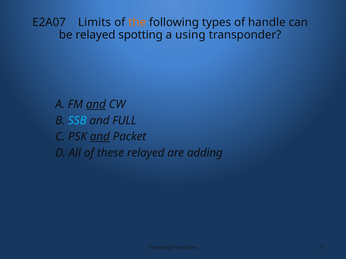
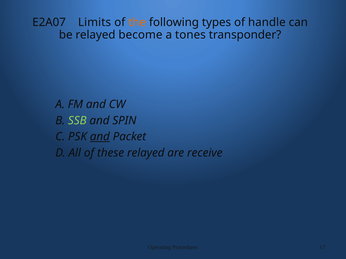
spotting: spotting -> become
using: using -> tones
and at (96, 105) underline: present -> none
SSB colour: light blue -> light green
FULL: FULL -> SPIN
adding: adding -> receive
